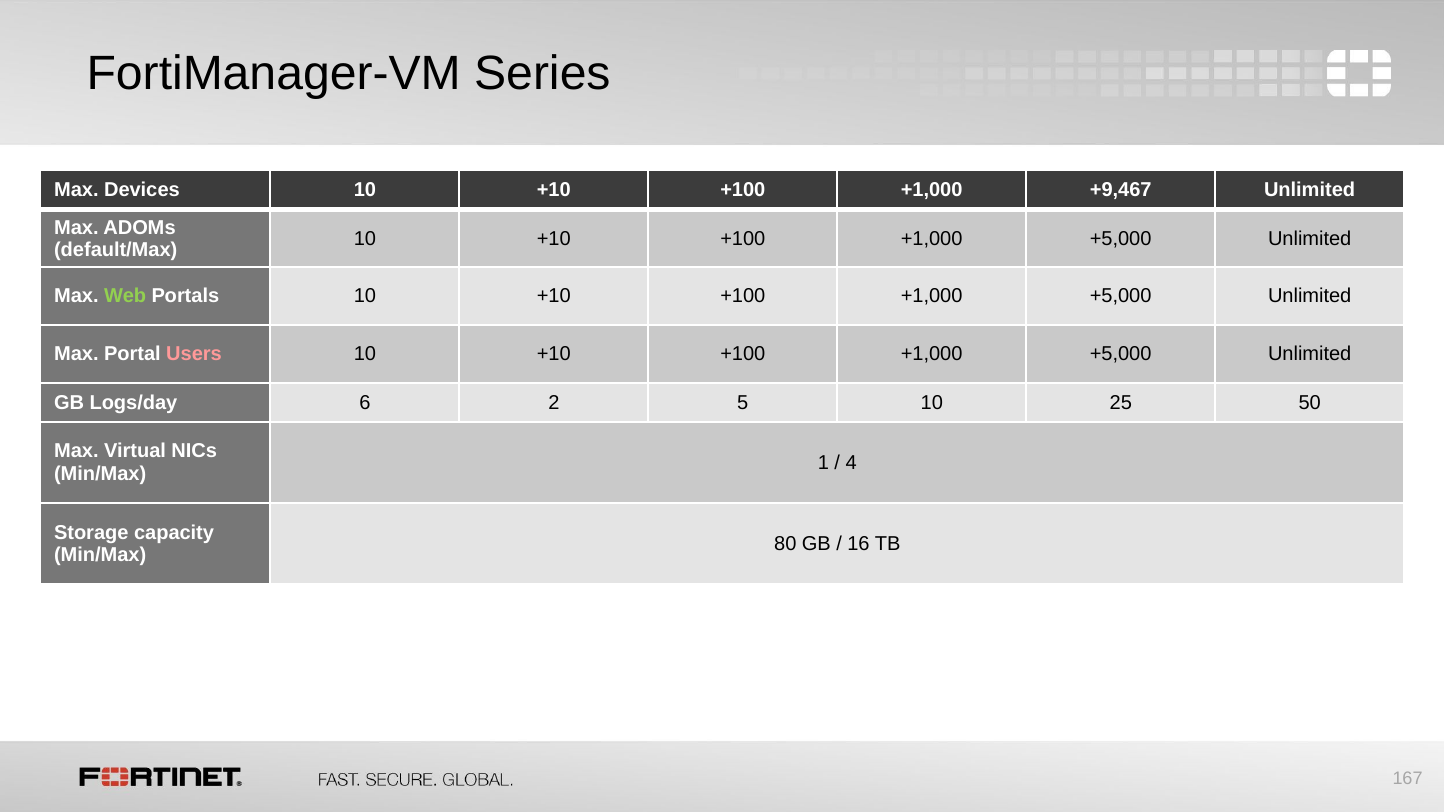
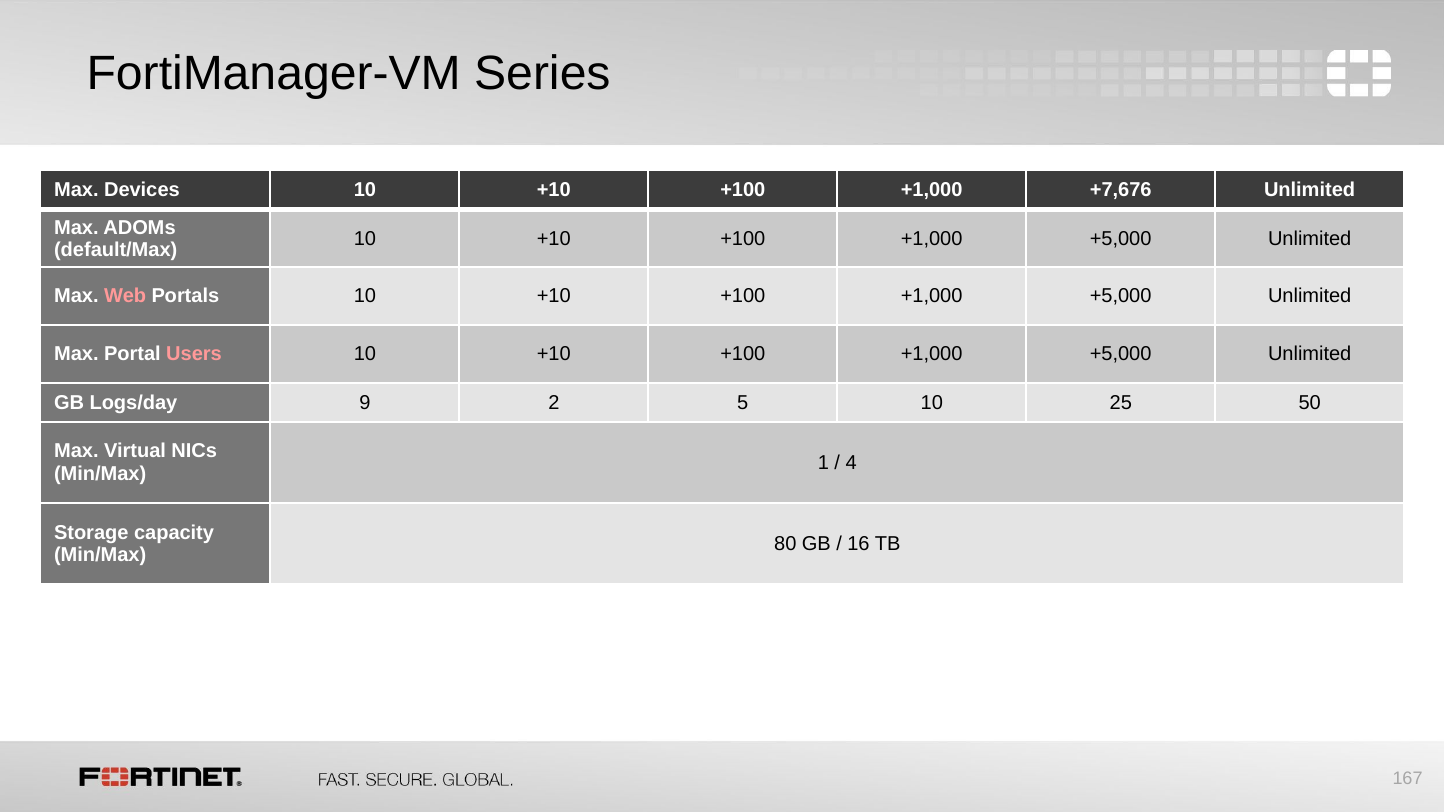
+9,467: +9,467 -> +7,676
Web colour: light green -> pink
6: 6 -> 9
